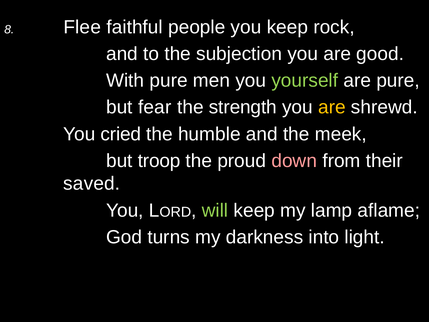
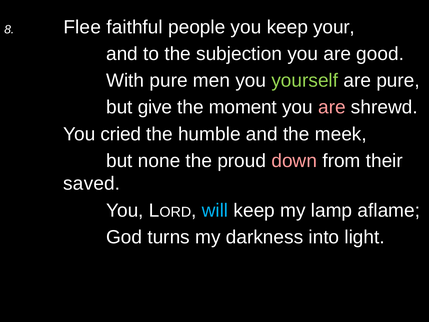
rock: rock -> your
fear: fear -> give
strength: strength -> moment
are at (332, 107) colour: yellow -> pink
troop: troop -> none
will colour: light green -> light blue
